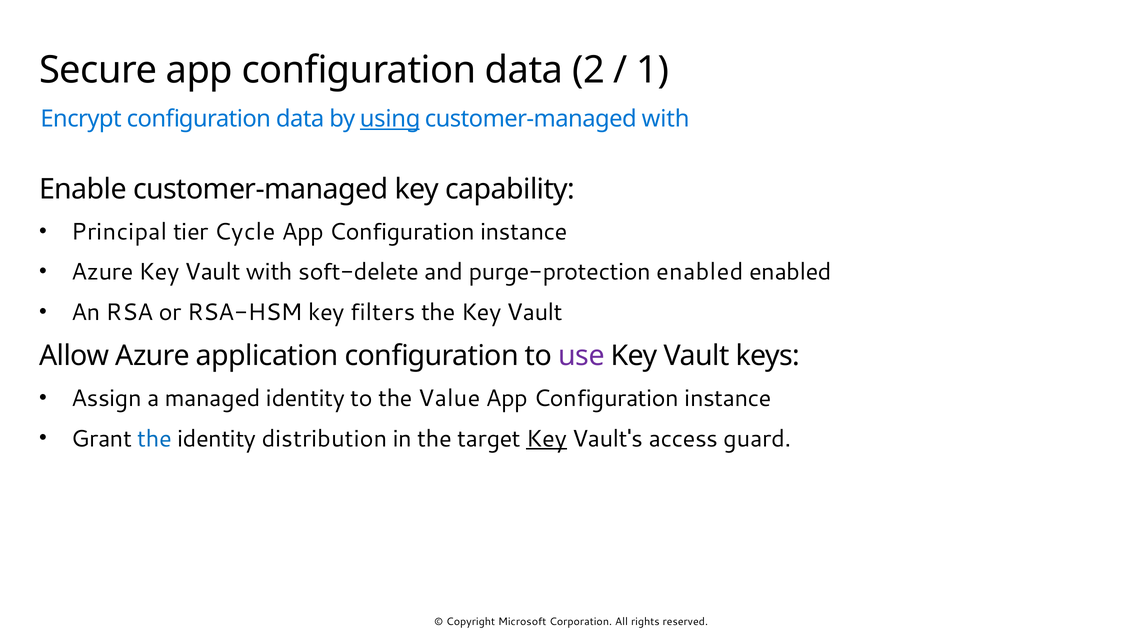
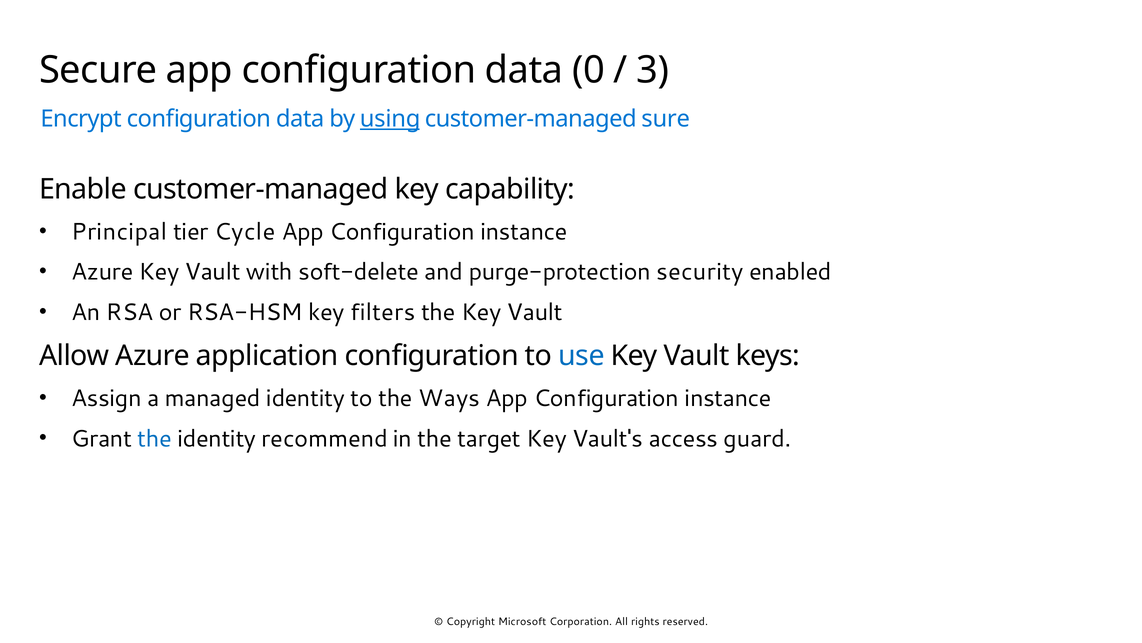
2: 2 -> 0
1: 1 -> 3
customer-managed with: with -> sure
purge-protection enabled: enabled -> security
use colour: purple -> blue
Value: Value -> Ways
distribution: distribution -> recommend
Key at (547, 438) underline: present -> none
